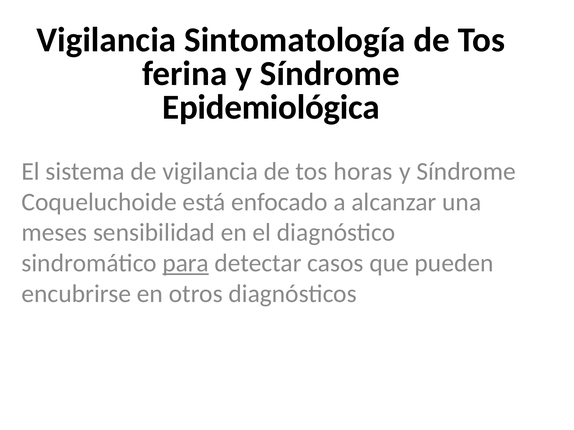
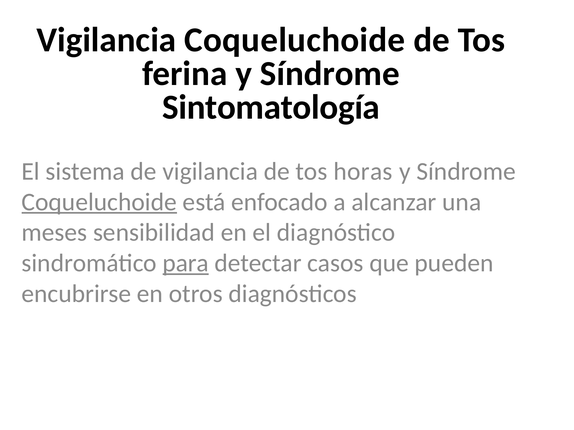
Vigilancia Sintomatología: Sintomatología -> Coqueluchoide
Epidemiológica: Epidemiológica -> Sintomatología
Coqueluchoide at (99, 202) underline: none -> present
